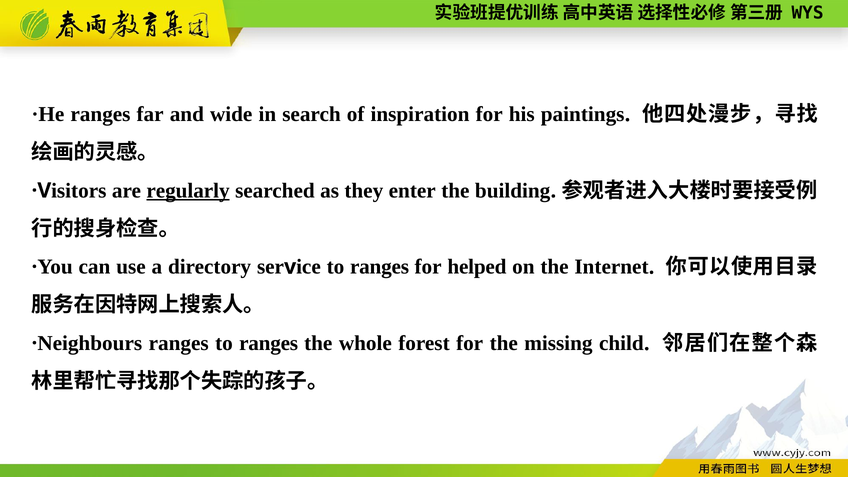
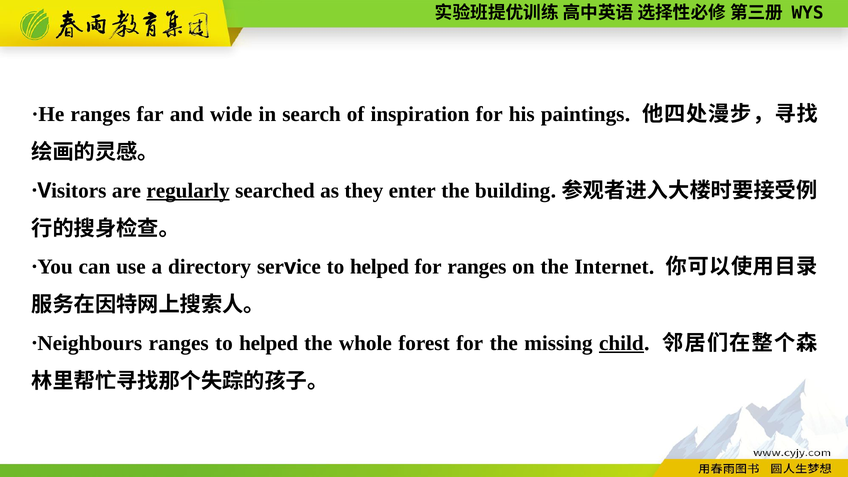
ranges at (380, 267): ranges -> helped
for helped: helped -> ranges
ranges at (269, 343): ranges -> helped
child underline: none -> present
